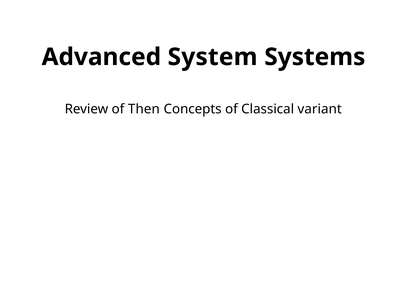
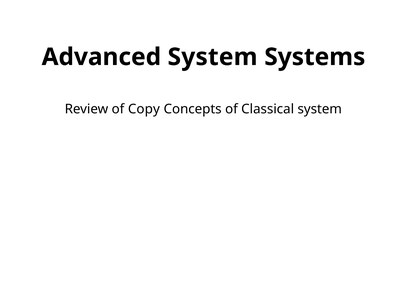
Then: Then -> Copy
Classical variant: variant -> system
